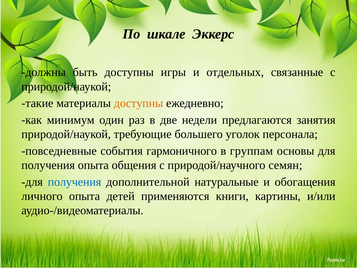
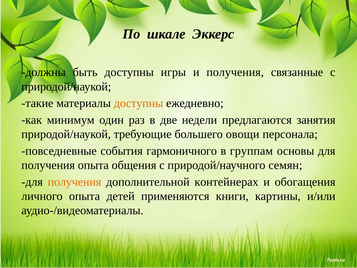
и отдельных: отдельных -> получения
уголок: уголок -> овощи
получения at (75, 182) colour: blue -> orange
натуральные: натуральные -> контейнерах
